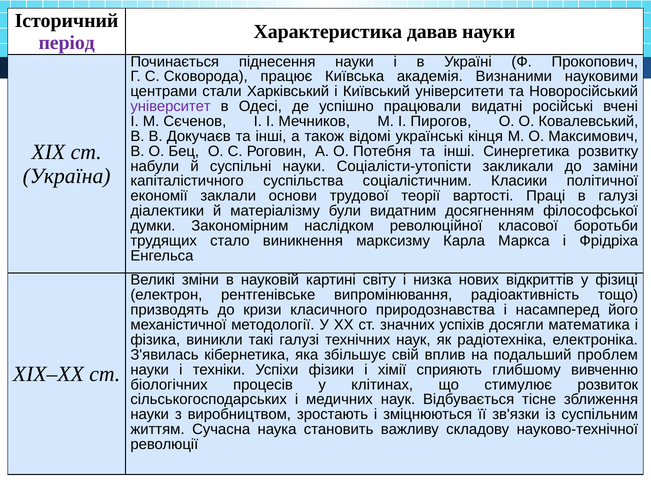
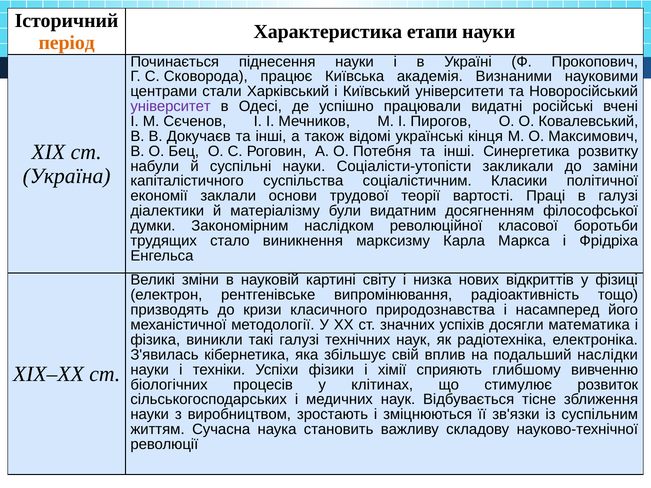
давав: давав -> етапи
період colour: purple -> orange
проблем: проблем -> наслідки
